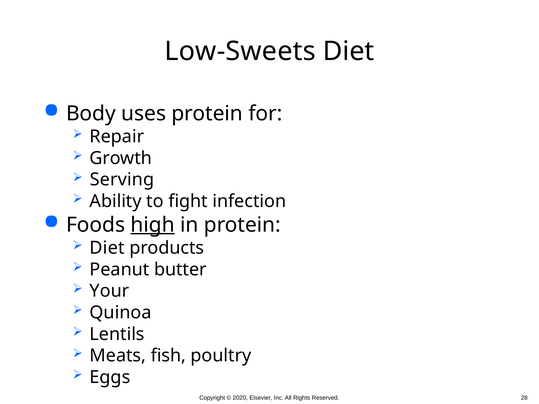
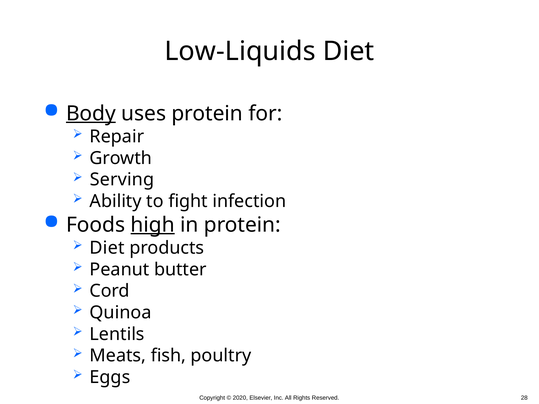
Low-Sweets: Low-Sweets -> Low-Liquids
Body underline: none -> present
Your: Your -> Cord
